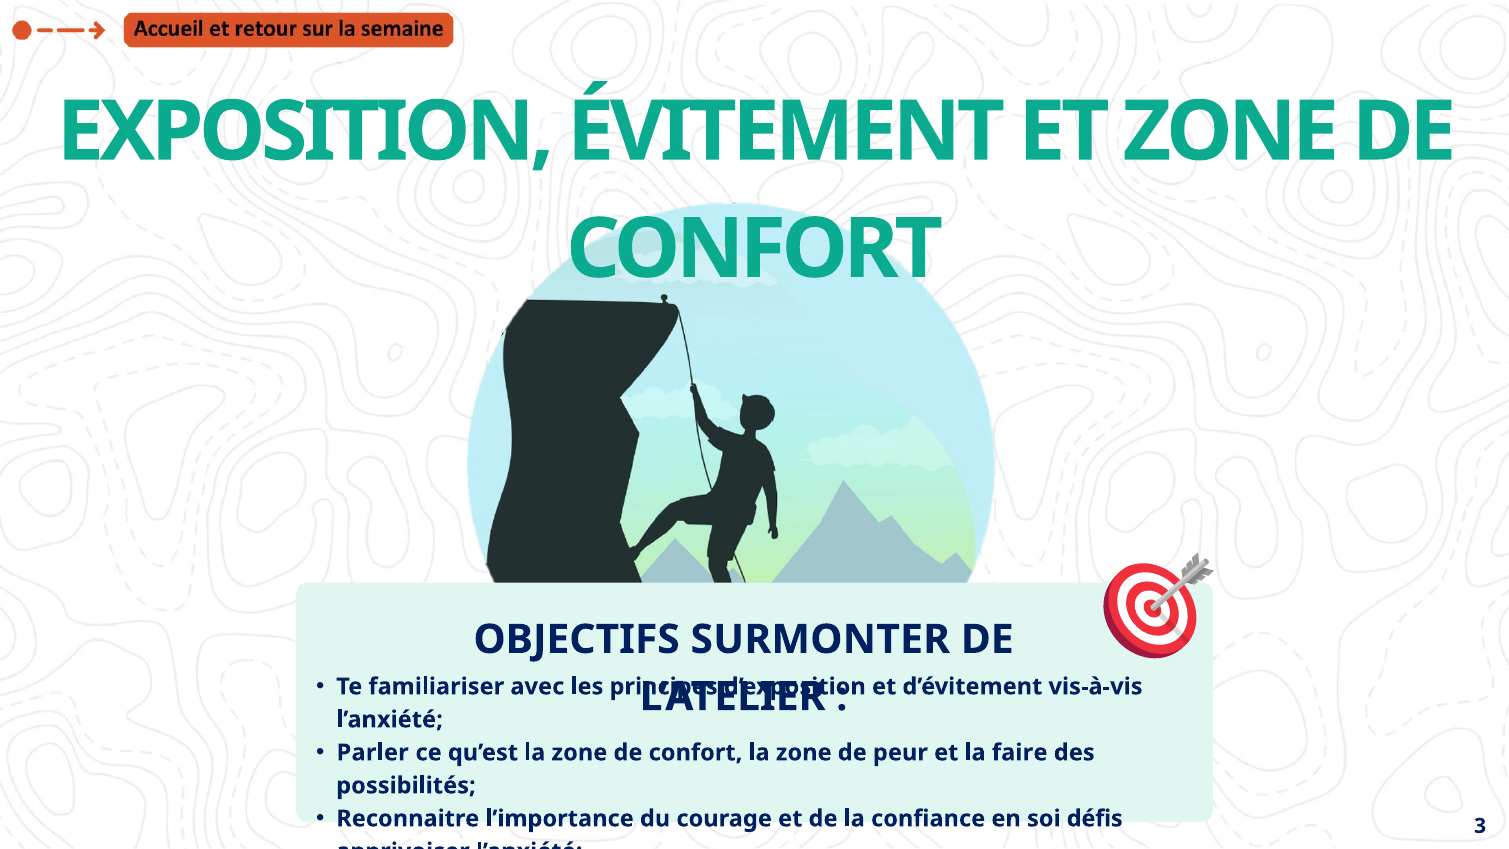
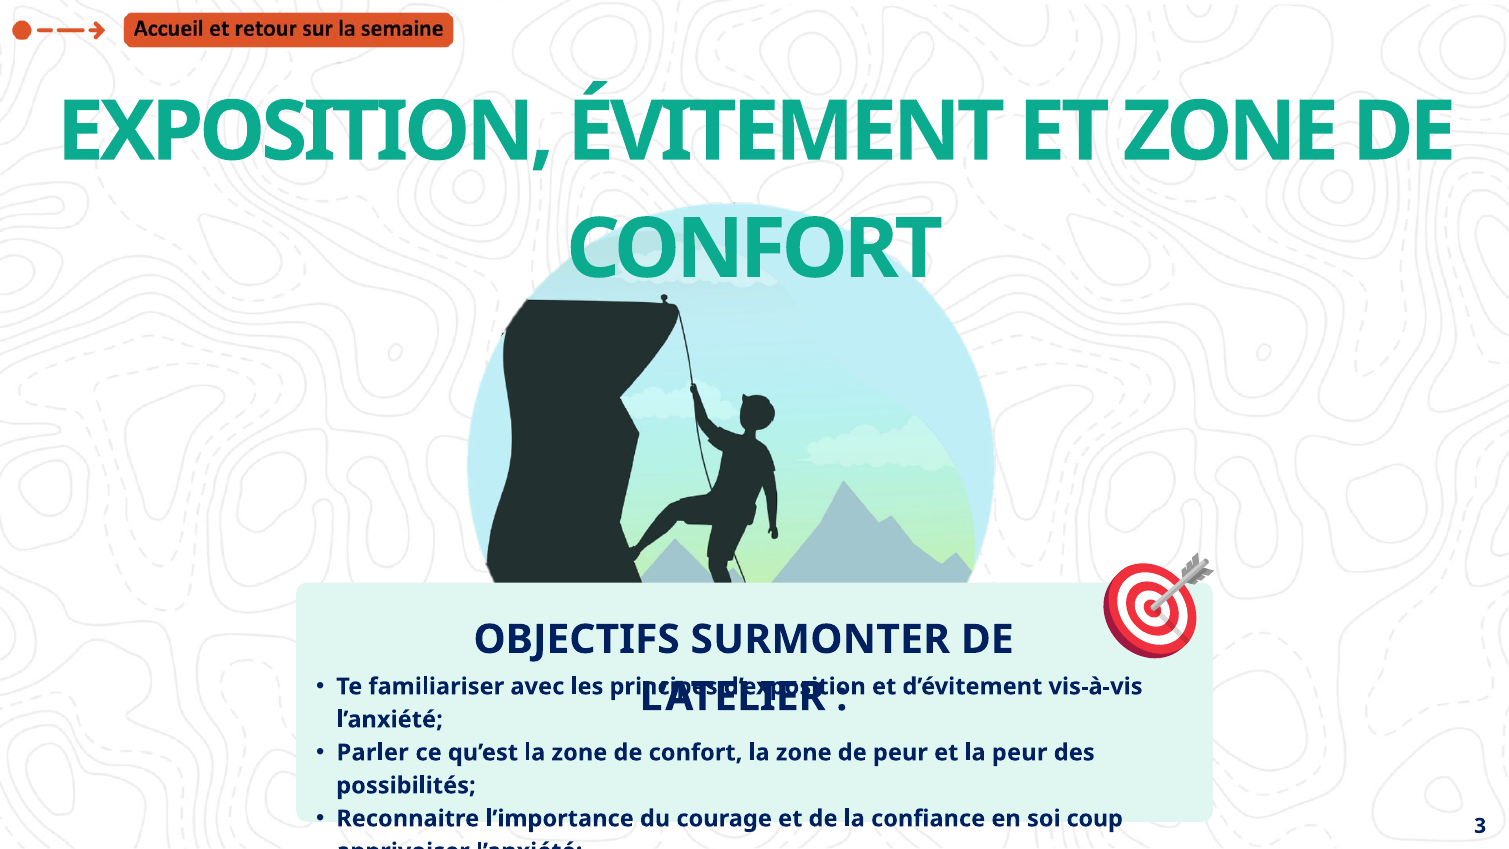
la faire: faire -> peur
défis: défis -> coup
